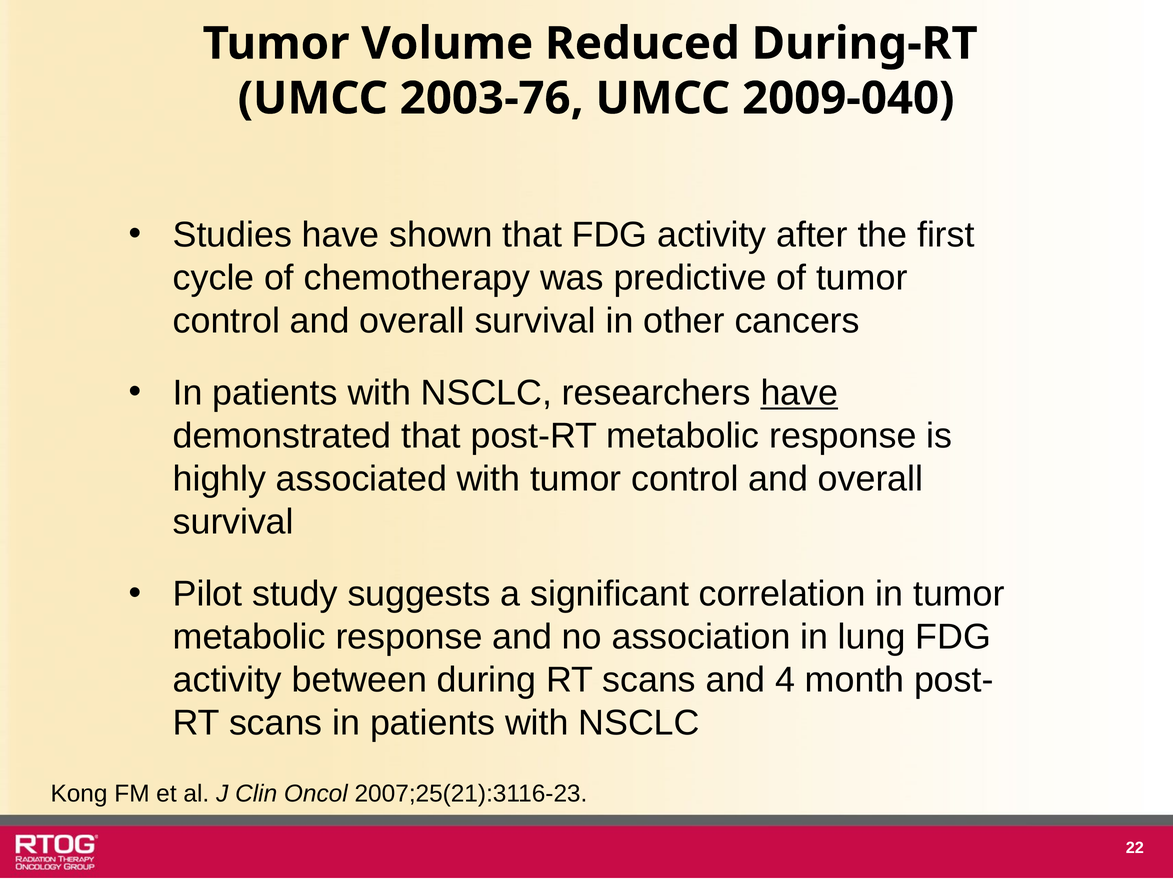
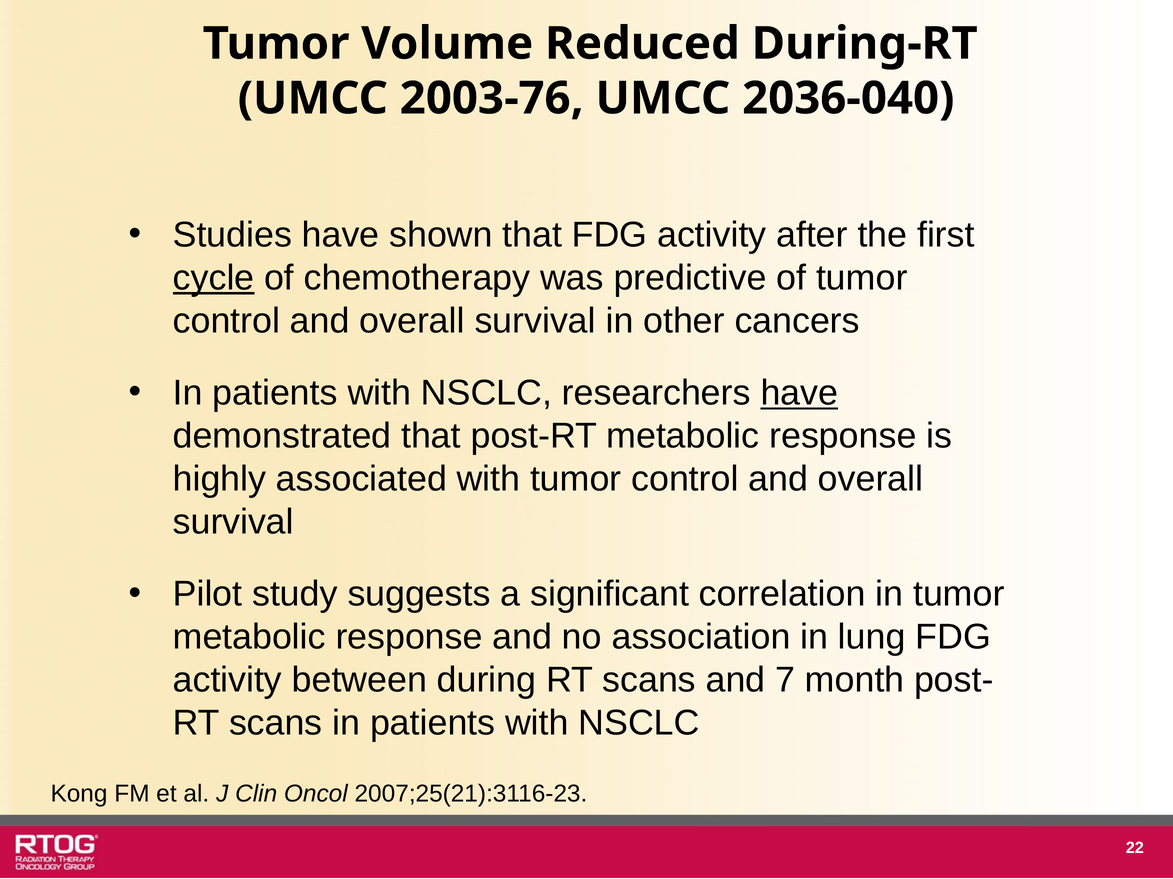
2009-040: 2009-040 -> 2036-040
cycle underline: none -> present
4: 4 -> 7
